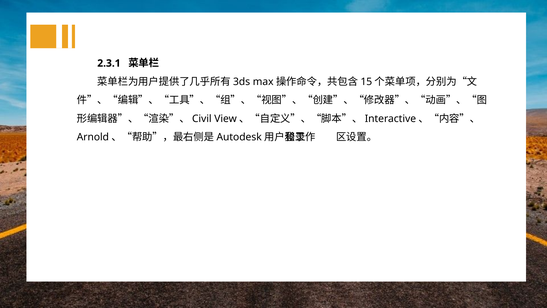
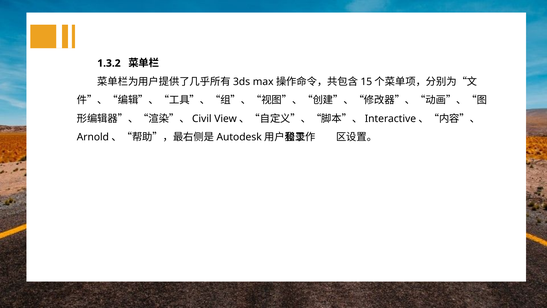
2.3.1: 2.3.1 -> 1.3.2
